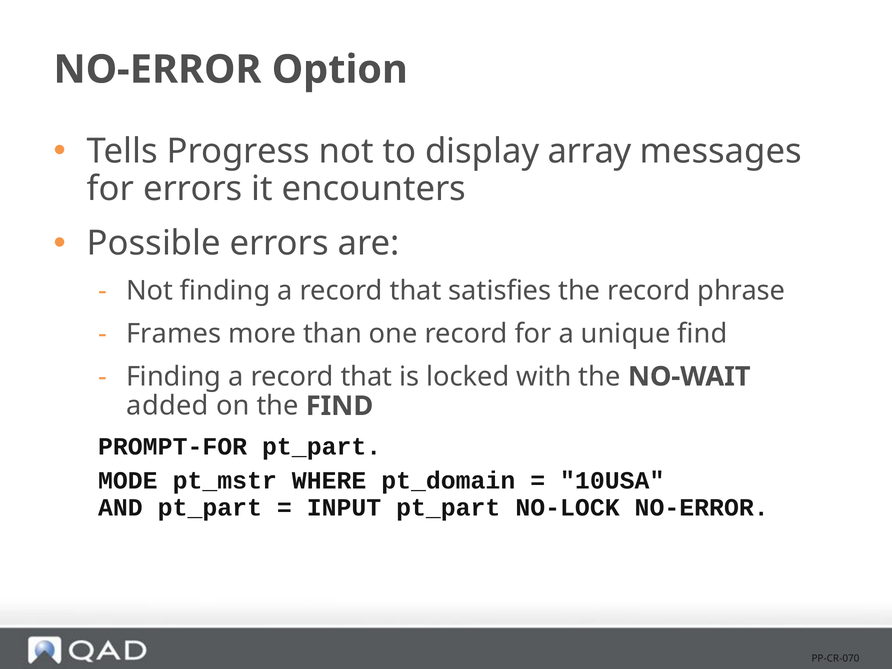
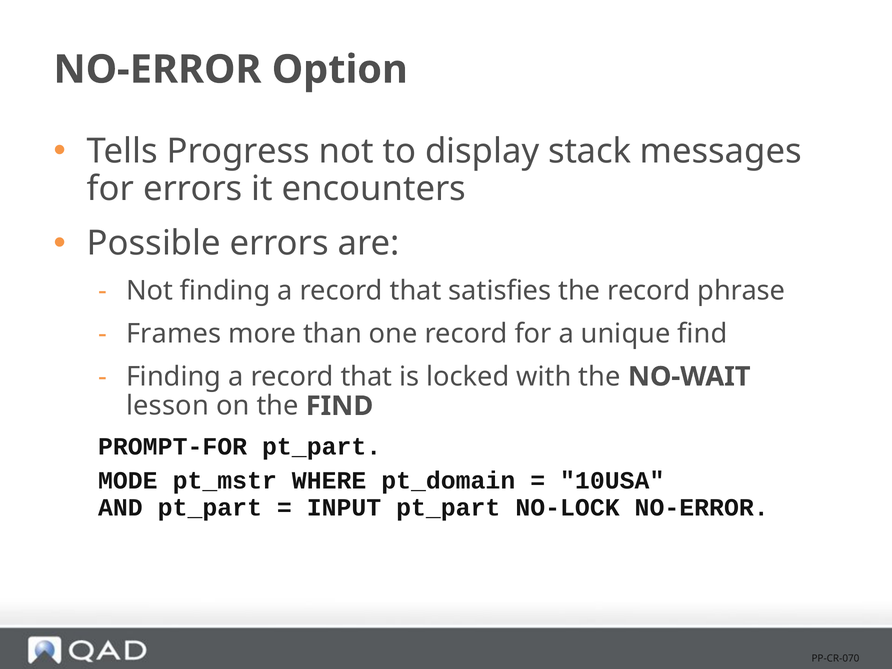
array: array -> stack
added: added -> lesson
